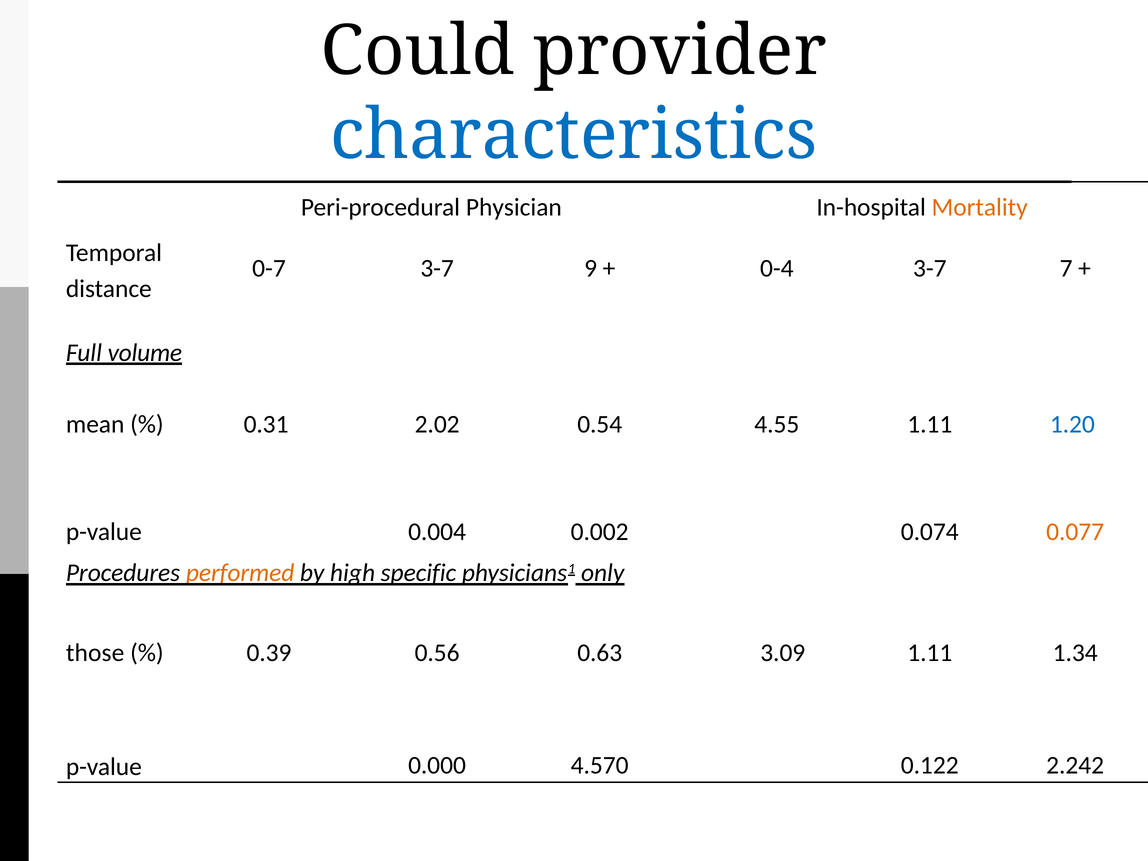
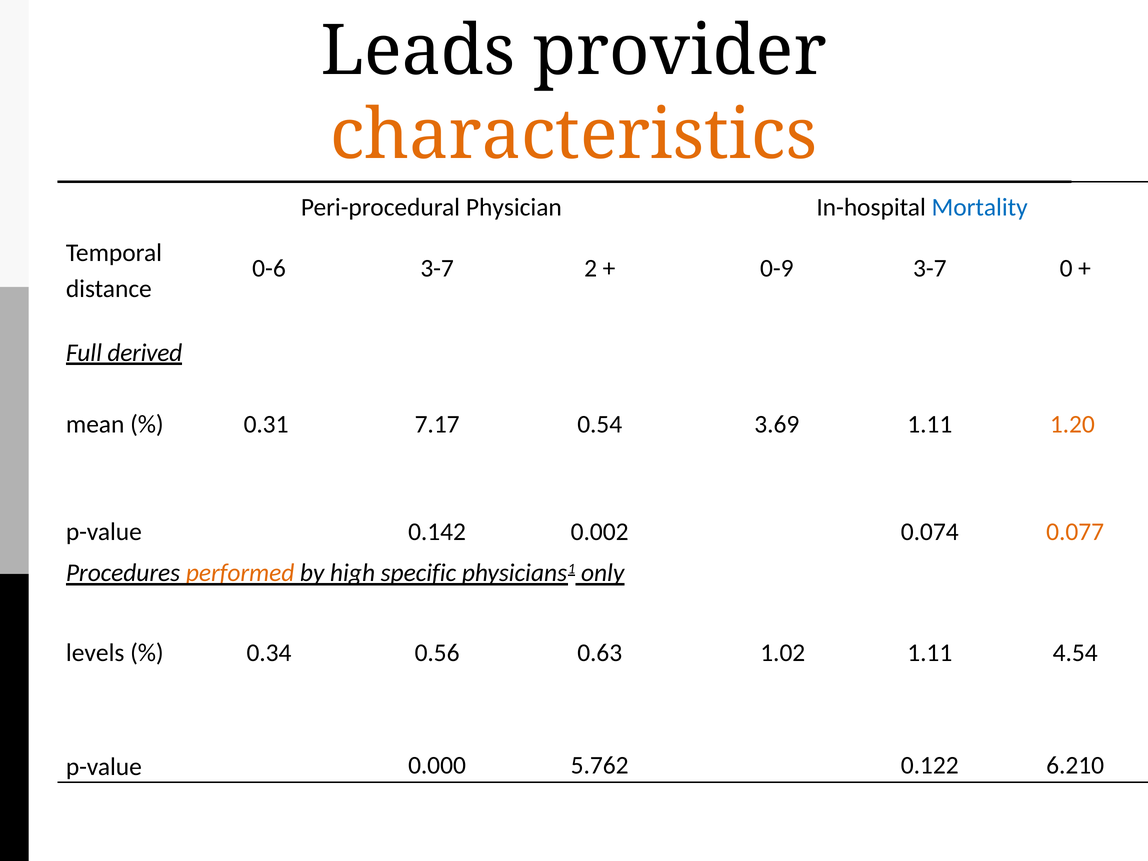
Could: Could -> Leads
characteristics colour: blue -> orange
Mortality colour: orange -> blue
0-7: 0-7 -> 0-6
9: 9 -> 2
0-4: 0-4 -> 0-9
7: 7 -> 0
volume: volume -> derived
2.02: 2.02 -> 7.17
4.55: 4.55 -> 3.69
1.20 colour: blue -> orange
0.004: 0.004 -> 0.142
those: those -> levels
0.39: 0.39 -> 0.34
3.09: 3.09 -> 1.02
1.34: 1.34 -> 4.54
4.570: 4.570 -> 5.762
2.242: 2.242 -> 6.210
